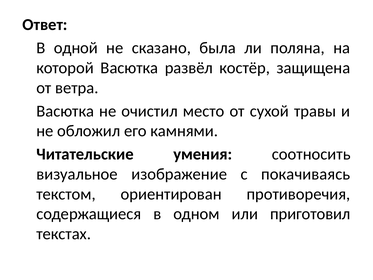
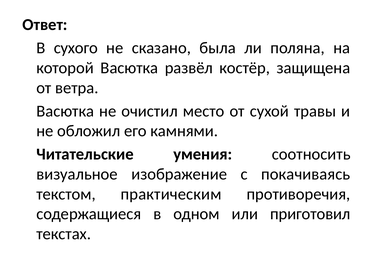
одной: одной -> сухого
ориентирован: ориентирован -> практическим
